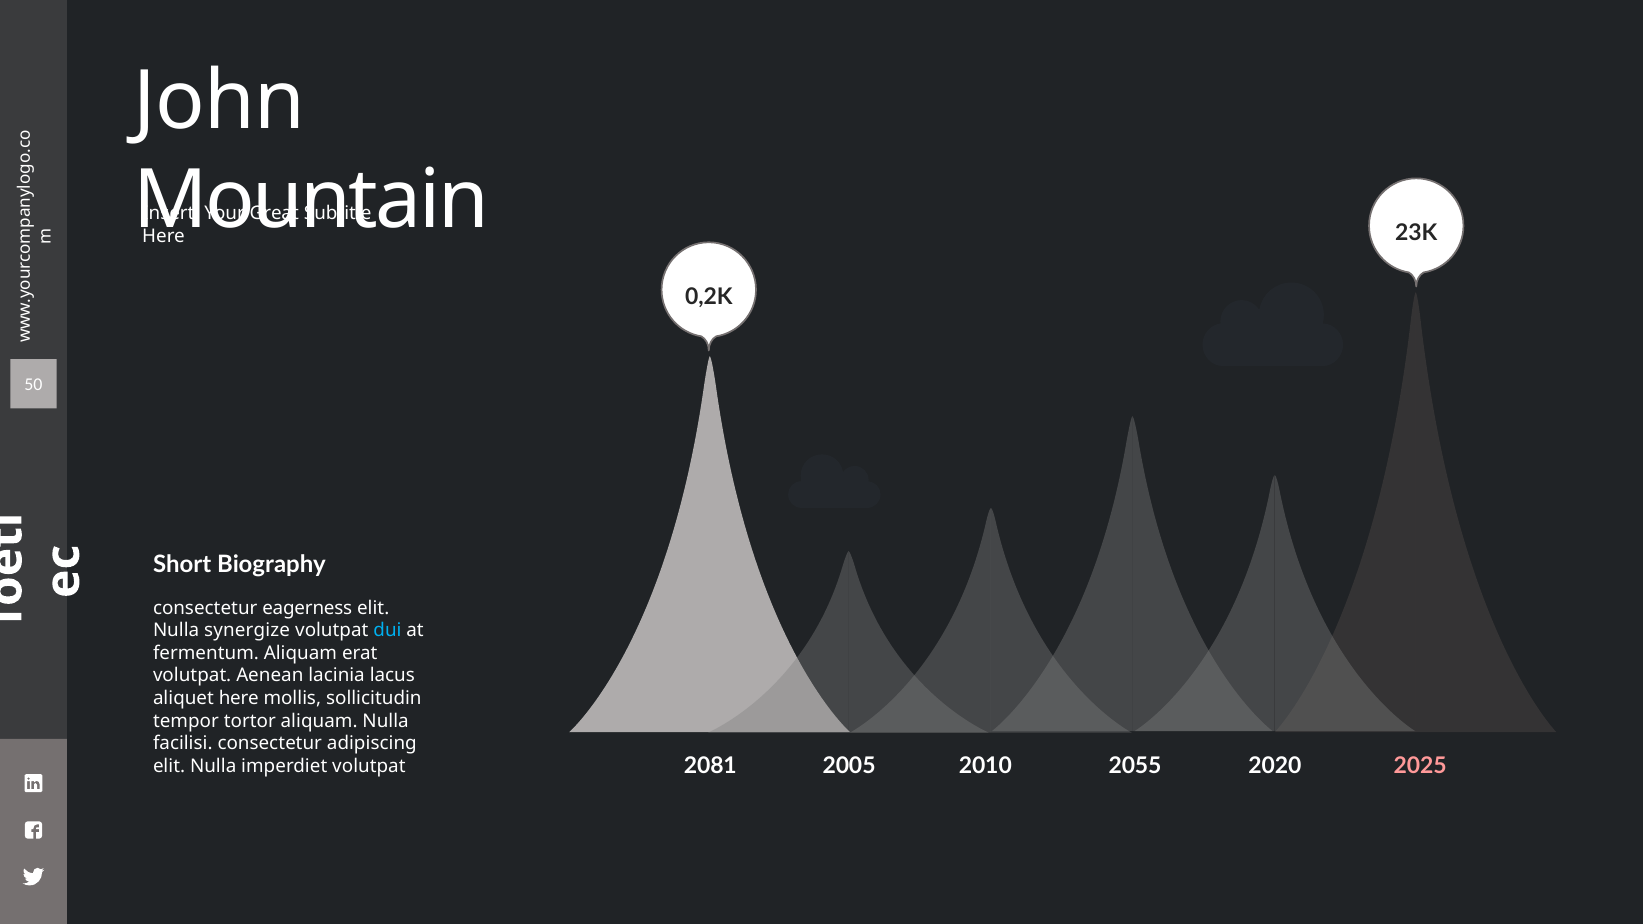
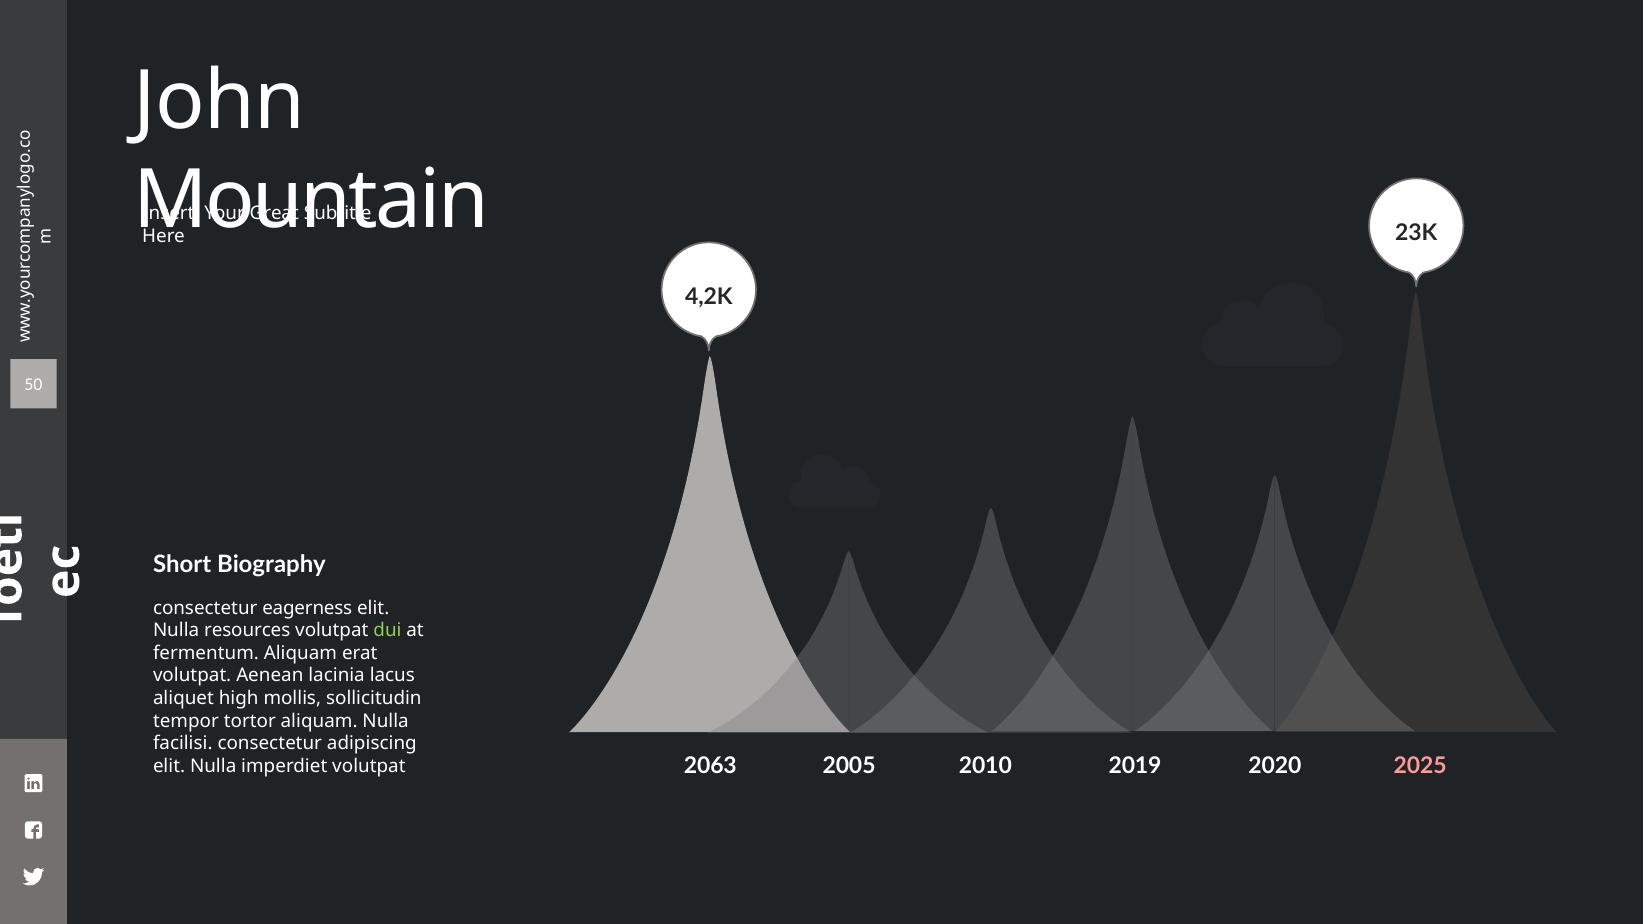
0,2K: 0,2K -> 4,2K
synergize: synergize -> resources
dui colour: light blue -> light green
aliquet here: here -> high
2081: 2081 -> 2063
2055: 2055 -> 2019
